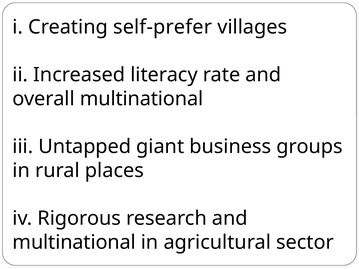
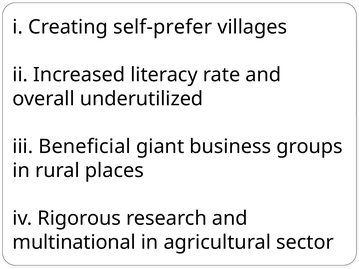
overall multinational: multinational -> underutilized
Untapped: Untapped -> Beneficial
